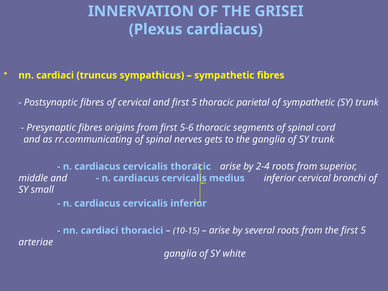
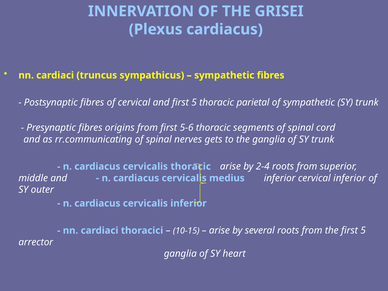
cervical bronchi: bronchi -> inferior
small: small -> outer
arteriae: arteriae -> arrector
white: white -> heart
